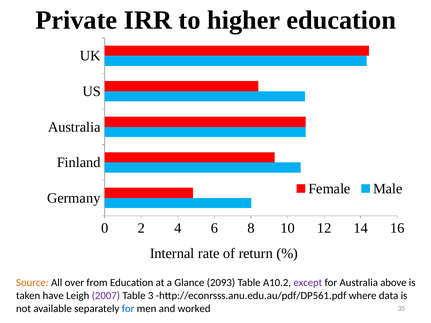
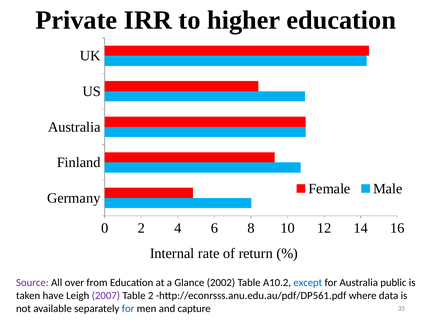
Source colour: orange -> purple
2093: 2093 -> 2002
except colour: purple -> blue
above: above -> public
Table 3: 3 -> 2
worked: worked -> capture
